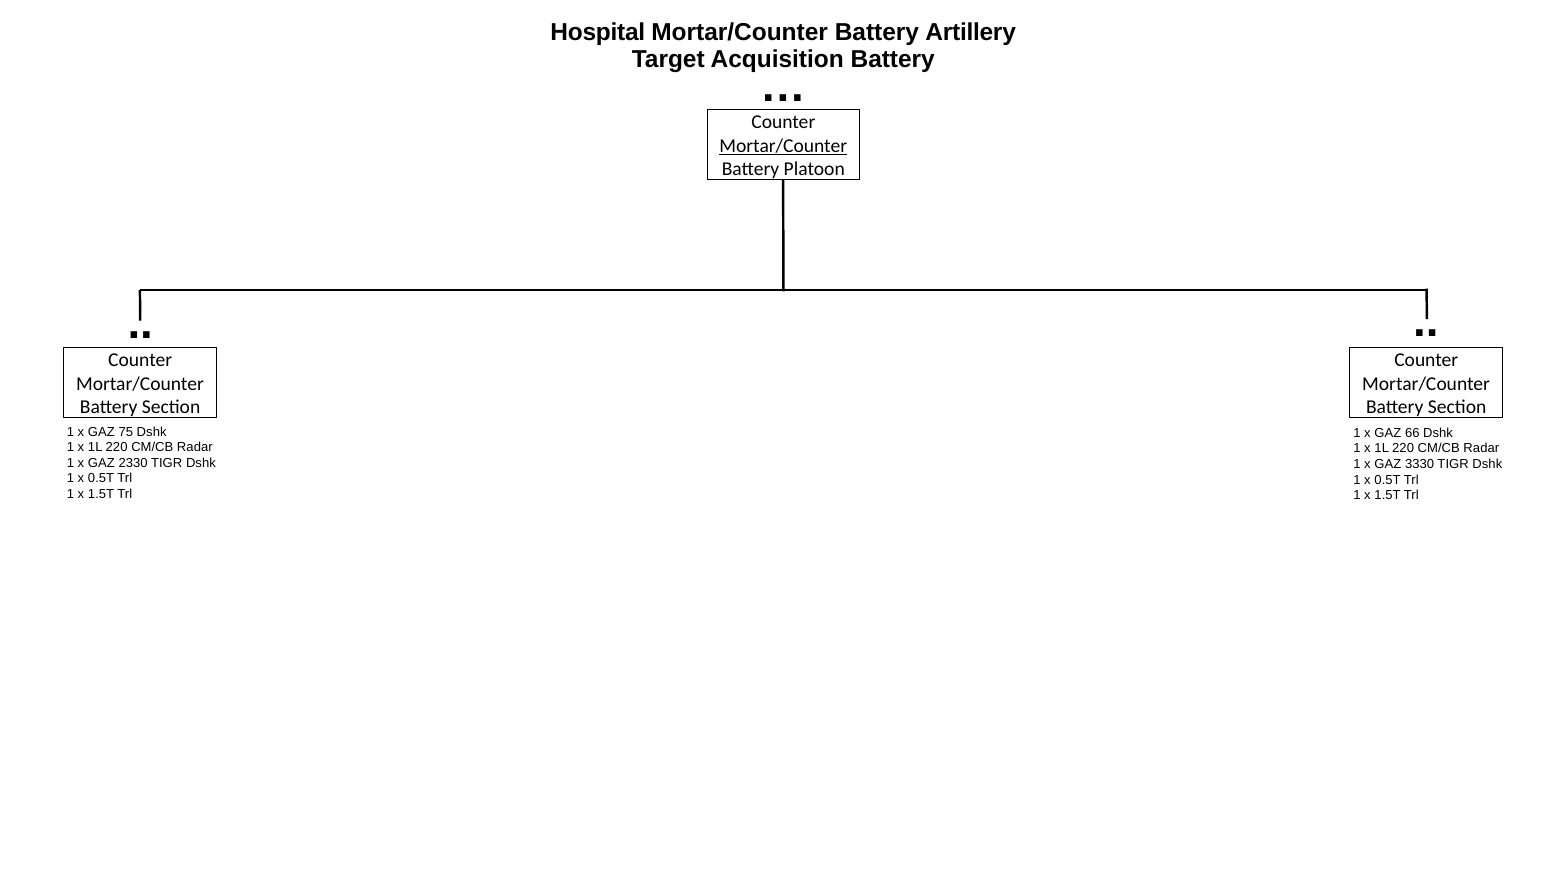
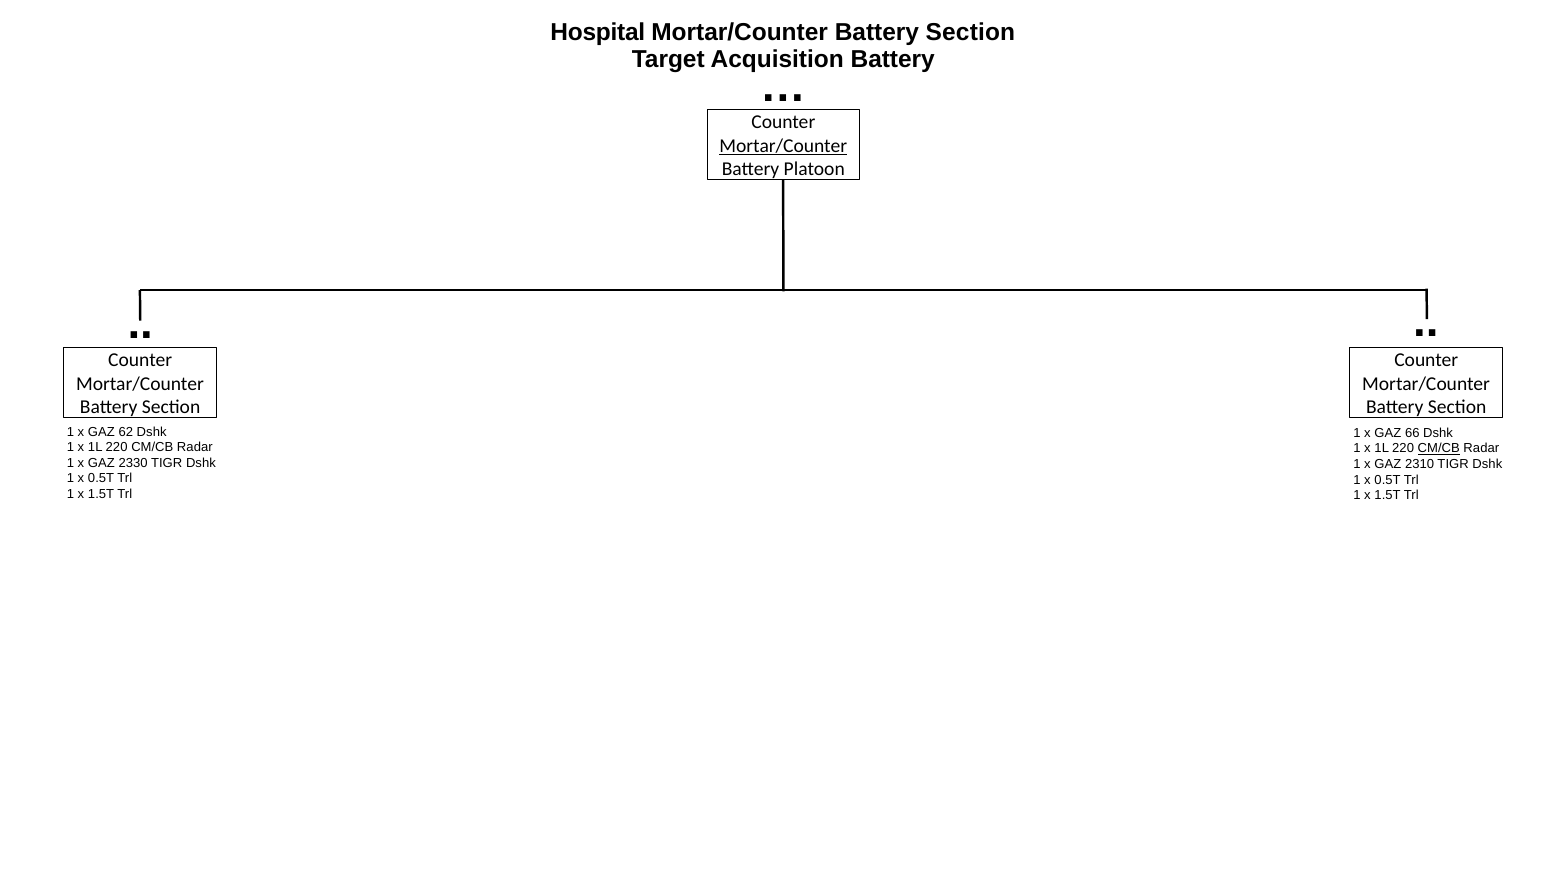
Artillery at (971, 33): Artillery -> Section
75: 75 -> 62
CM/CB at (1439, 449) underline: none -> present
3330: 3330 -> 2310
